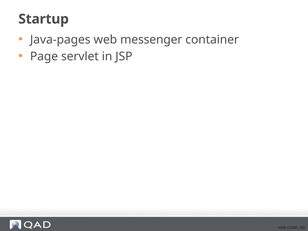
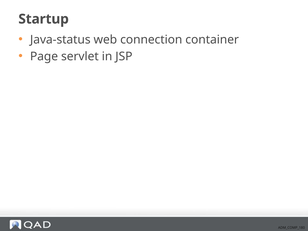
Java-pages: Java-pages -> Java-status
messenger: messenger -> connection
